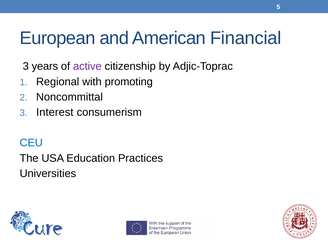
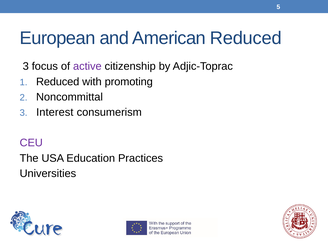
American Financial: Financial -> Reduced
years: years -> focus
Regional at (58, 82): Regional -> Reduced
CEU colour: blue -> purple
